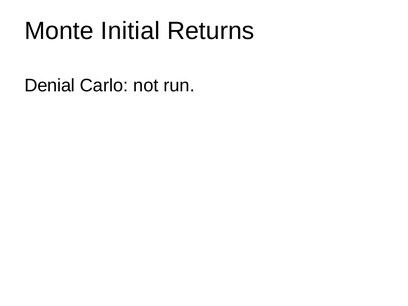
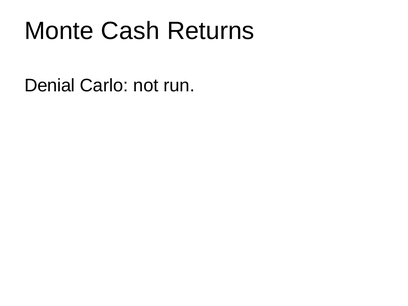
Initial: Initial -> Cash
